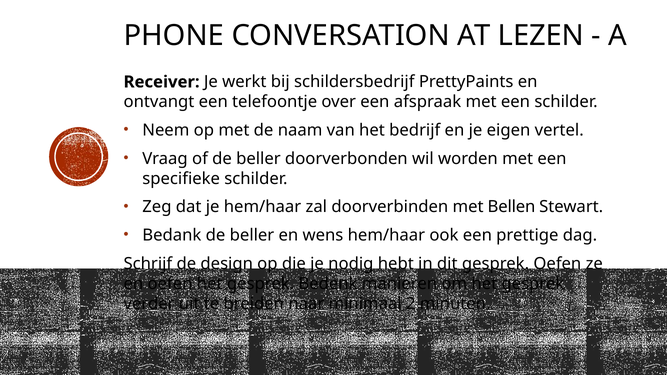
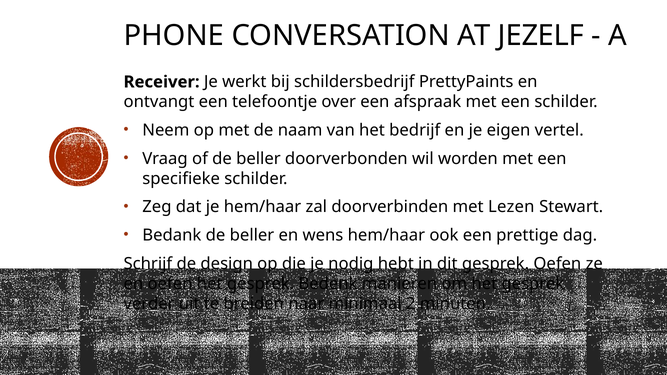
LEZEN: LEZEN -> JEZELF
Bellen: Bellen -> Lezen
